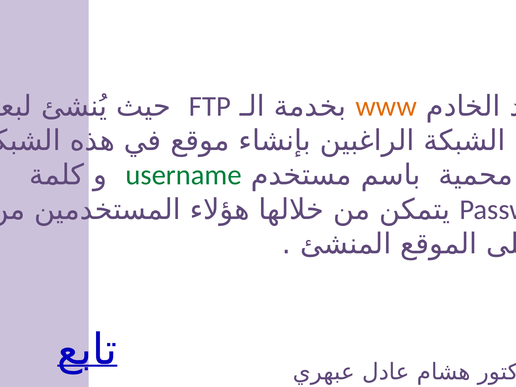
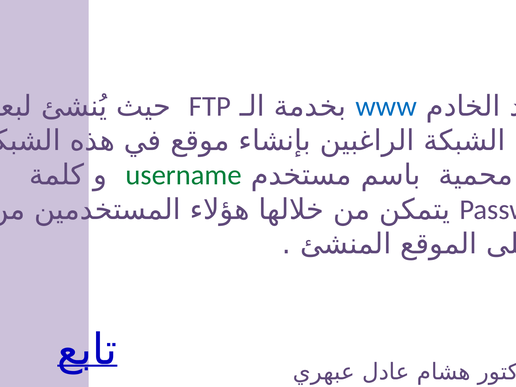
www colour: orange -> blue
